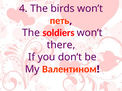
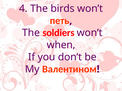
there: there -> when
